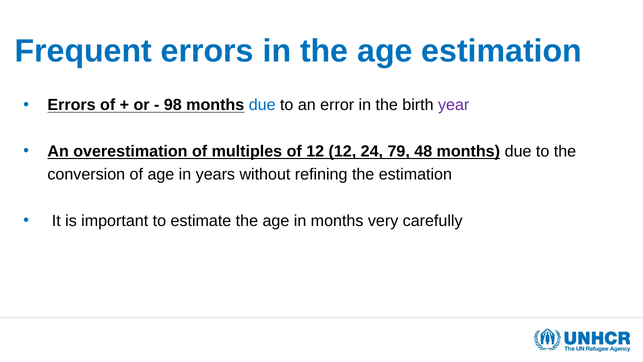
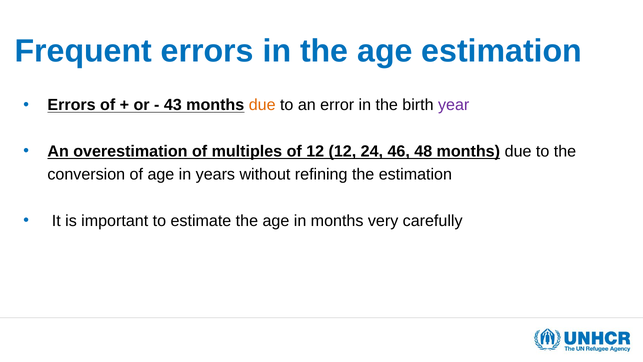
98: 98 -> 43
due at (262, 105) colour: blue -> orange
79: 79 -> 46
